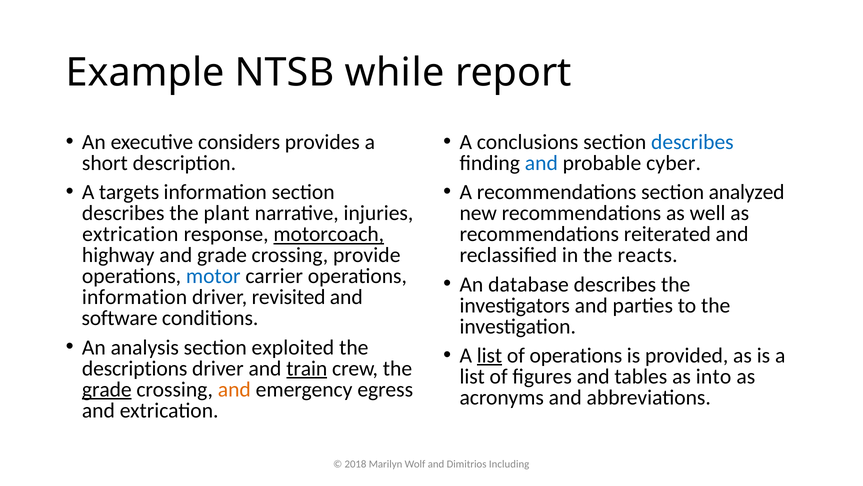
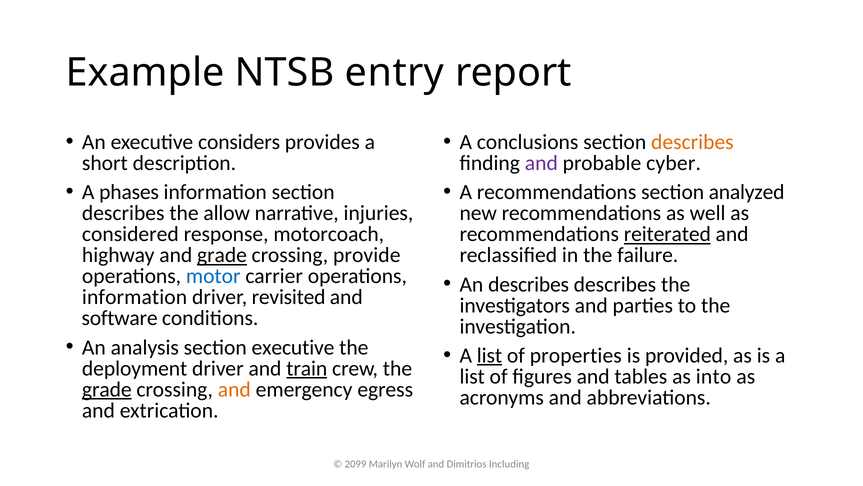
while: while -> entry
describes at (692, 142) colour: blue -> orange
and at (541, 163) colour: blue -> purple
targets: targets -> phases
plant: plant -> allow
extrication at (130, 234): extrication -> considered
motorcoach underline: present -> none
reiterated underline: none -> present
grade at (222, 255) underline: none -> present
reacts: reacts -> failure
An database: database -> describes
section exploited: exploited -> executive
of operations: operations -> properties
descriptions: descriptions -> deployment
2018: 2018 -> 2099
